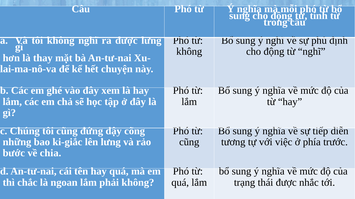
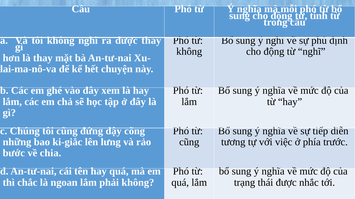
được lưng: lưng -> thay
